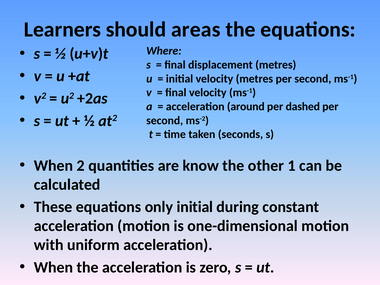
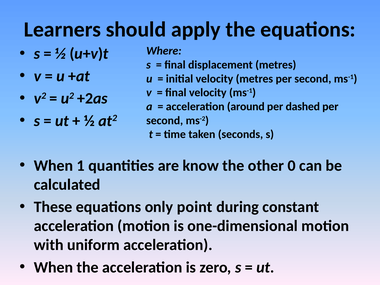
areas: areas -> apply
2: 2 -> 1
1: 1 -> 0
only initial: initial -> point
